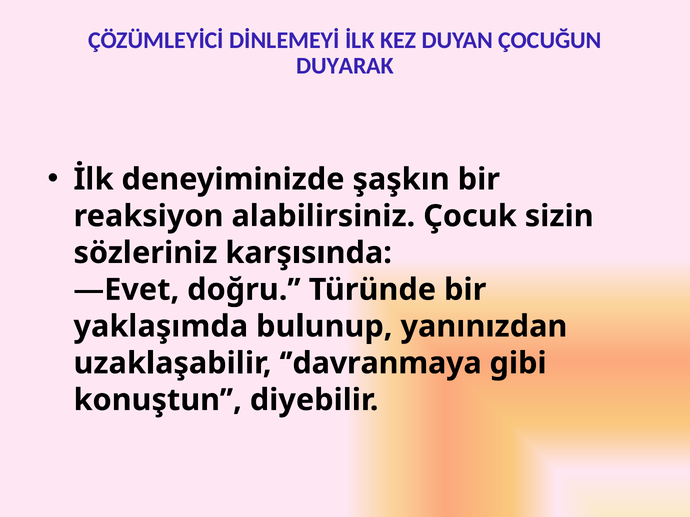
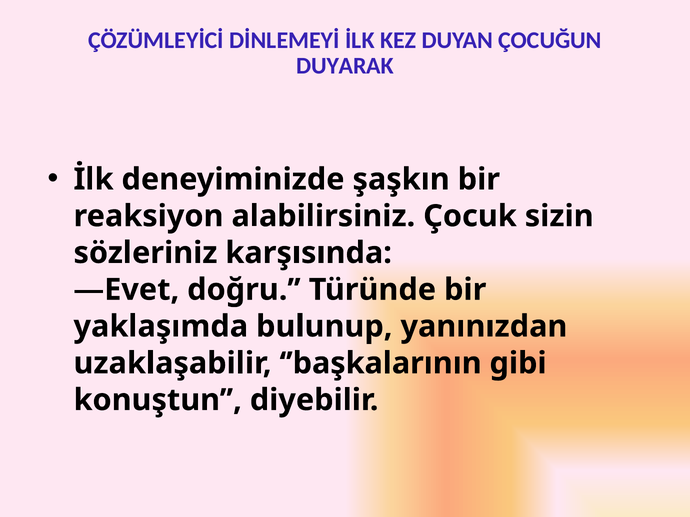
’davranmaya: ’davranmaya -> ’başkalarının
